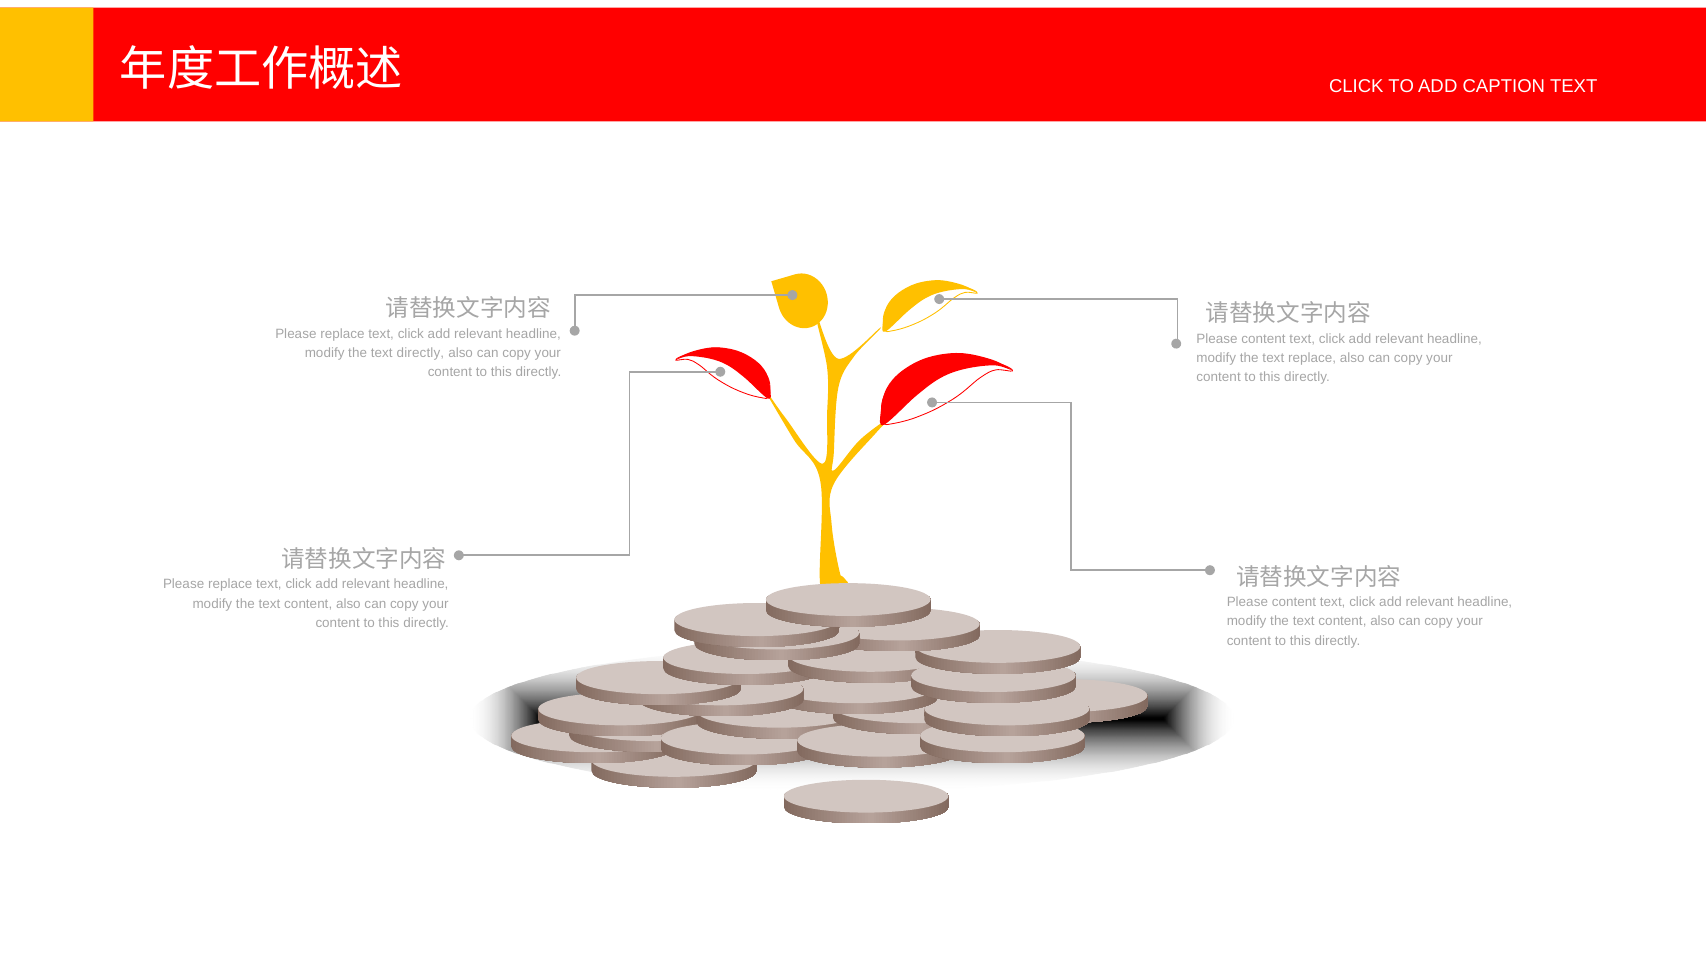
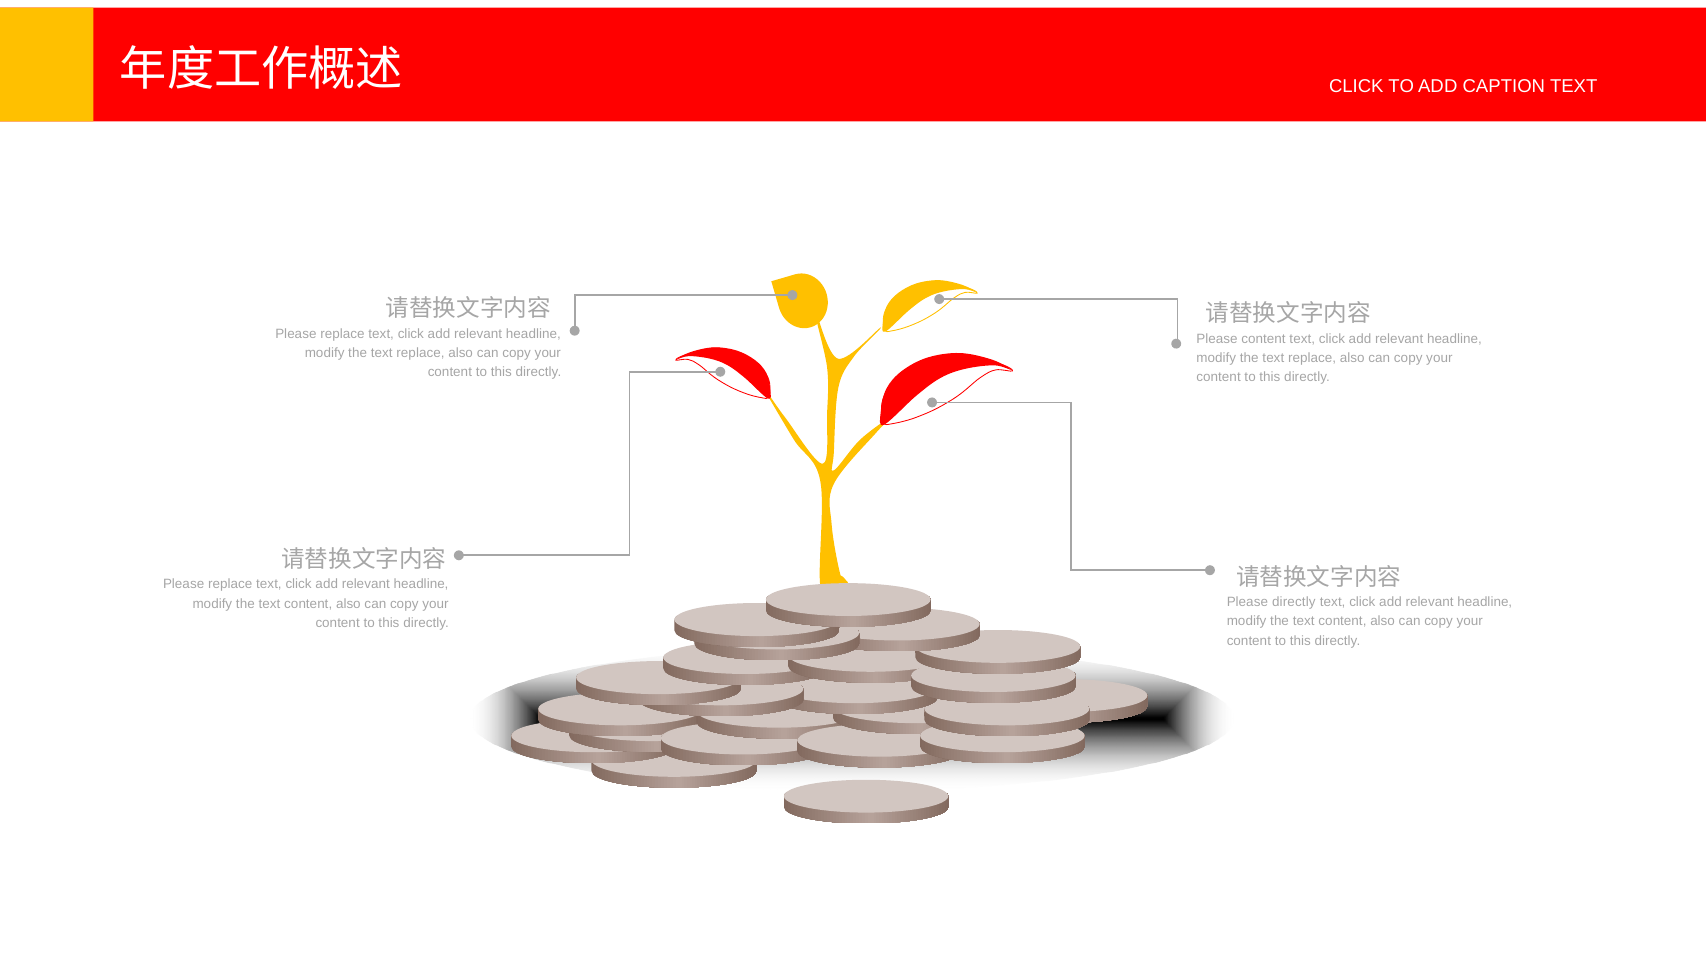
directly at (420, 353): directly -> replace
content at (1294, 602): content -> directly
